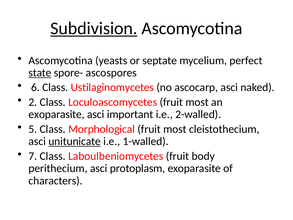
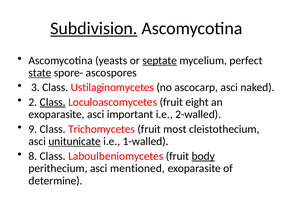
septate underline: none -> present
6: 6 -> 3
Class at (53, 102) underline: none -> present
Loculoascomycetes fruit most: most -> eight
5: 5 -> 9
Morphological: Morphological -> Trichomycetes
7: 7 -> 8
body underline: none -> present
protoplasm: protoplasm -> mentioned
characters: characters -> determine
